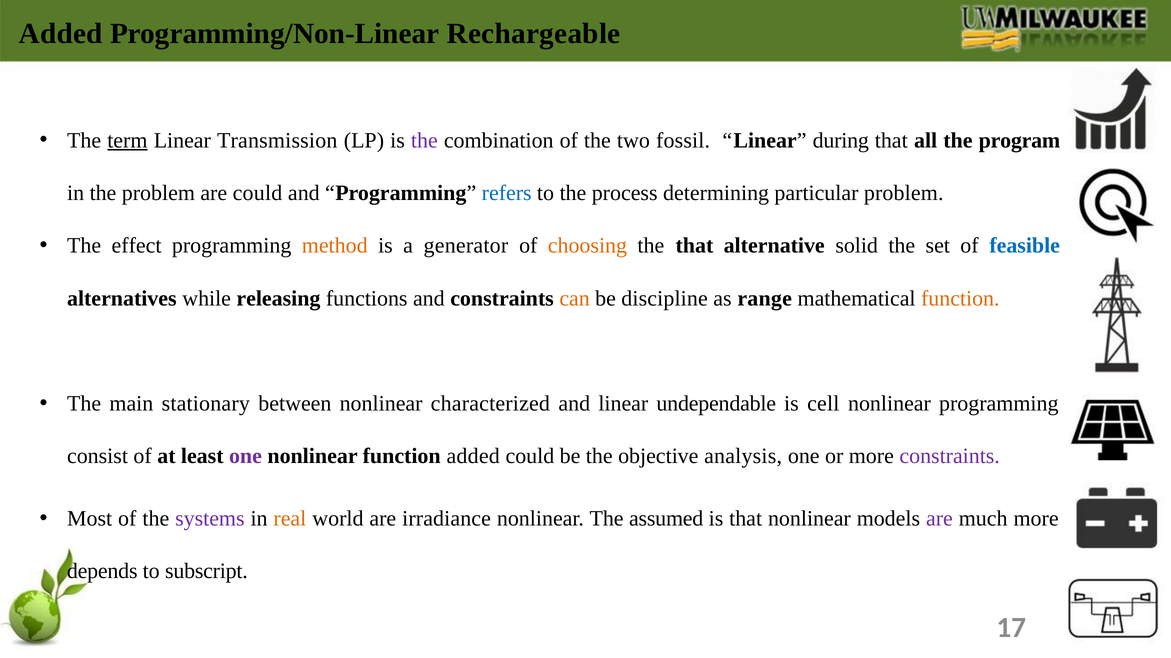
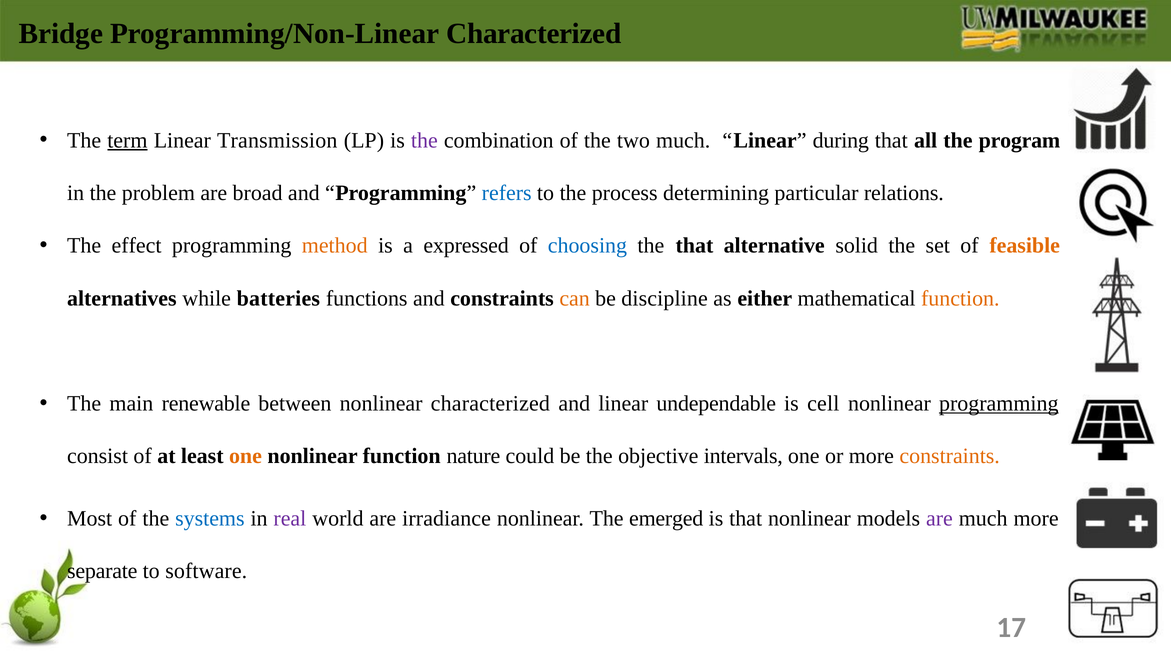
Added at (61, 34): Added -> Bridge
Programming/Non-Linear Rechargeable: Rechargeable -> Characterized
two fossil: fossil -> much
are could: could -> broad
particular problem: problem -> relations
generator: generator -> expressed
choosing colour: orange -> blue
feasible colour: blue -> orange
releasing: releasing -> batteries
range: range -> either
stationary: stationary -> renewable
programming at (999, 404) underline: none -> present
one at (245, 457) colour: purple -> orange
function added: added -> nature
analysis: analysis -> intervals
constraints at (950, 457) colour: purple -> orange
systems colour: purple -> blue
real colour: orange -> purple
assumed: assumed -> emerged
depends: depends -> separate
subscript: subscript -> software
